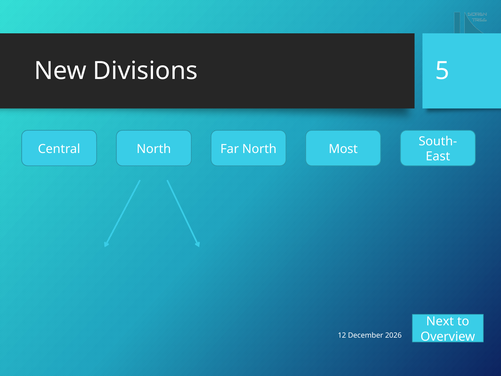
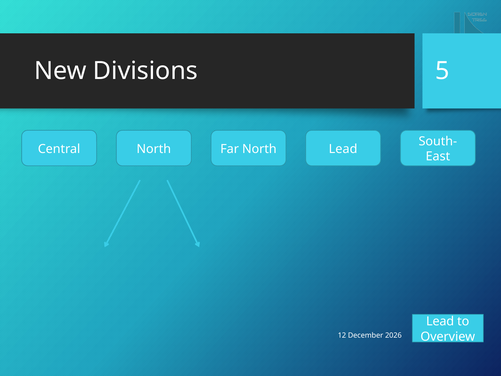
North Most: Most -> Lead
Next at (440, 321): Next -> Lead
